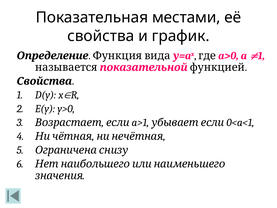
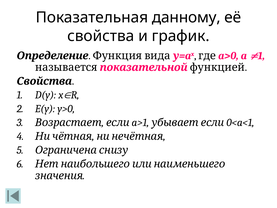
местами: местами -> данному
